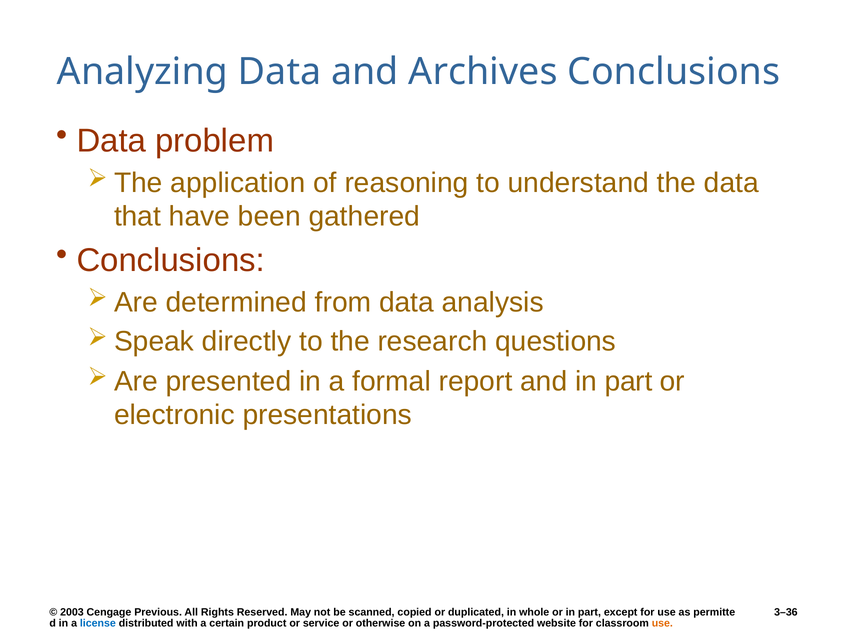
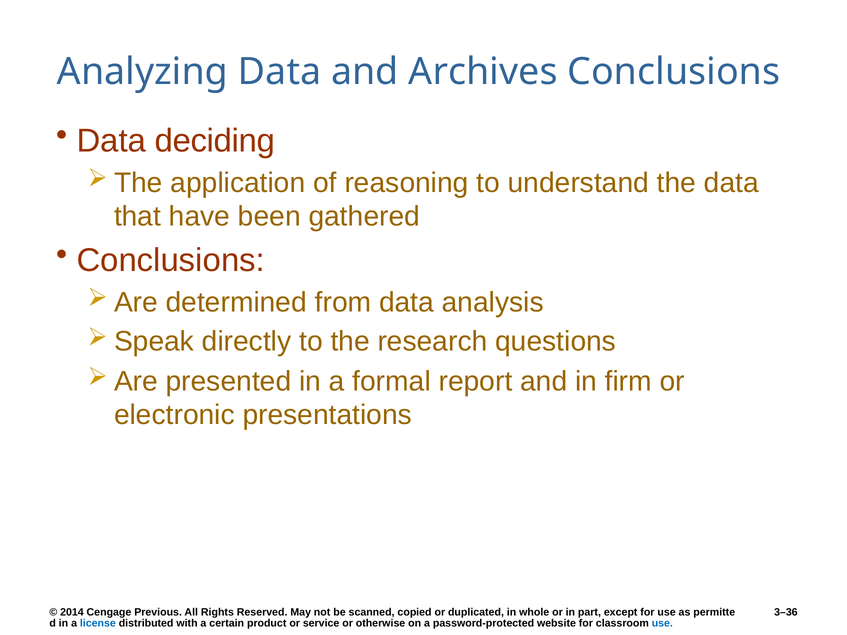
problem: problem -> deciding
and in part: part -> firm
2003: 2003 -> 2014
use at (662, 623) colour: orange -> blue
